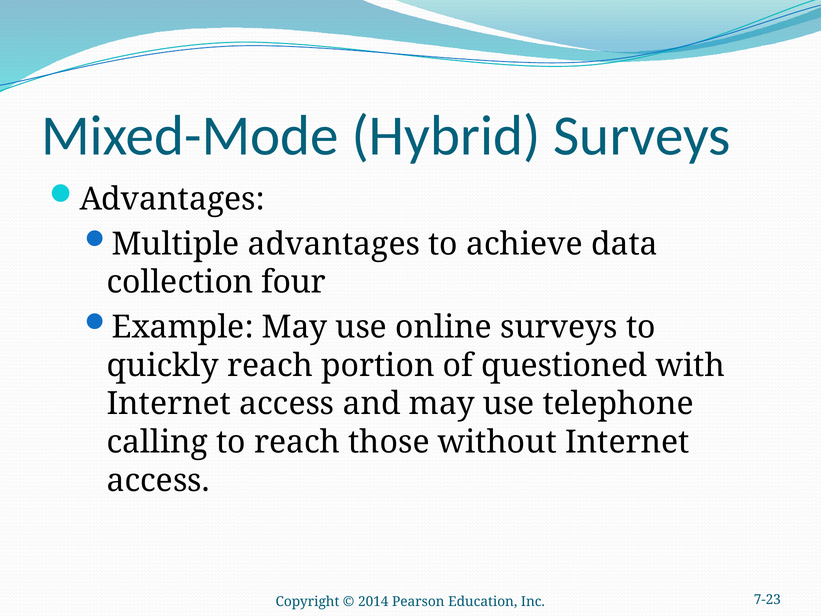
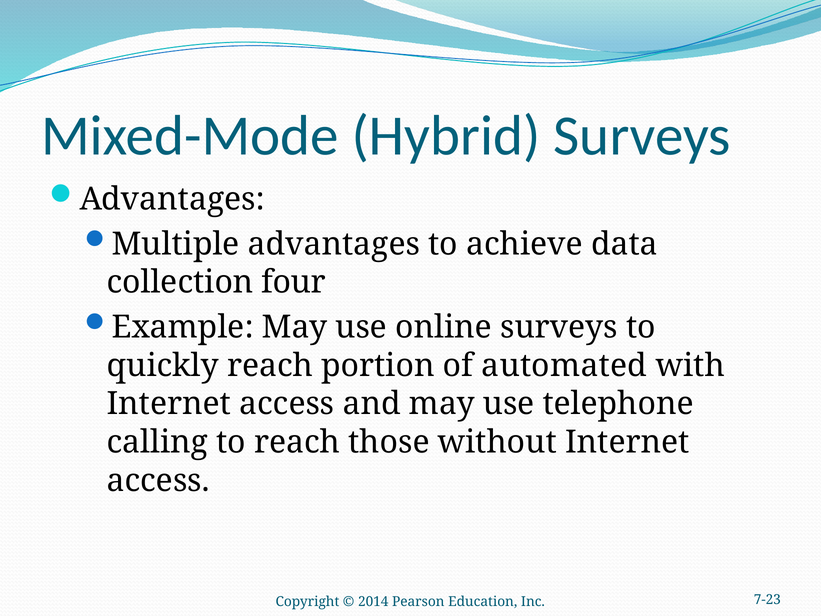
questioned: questioned -> automated
